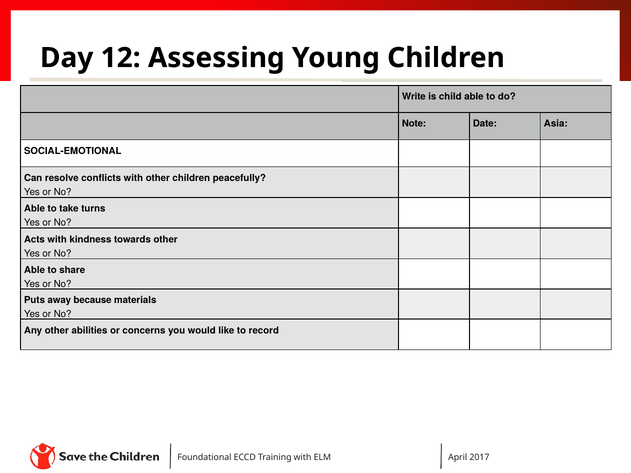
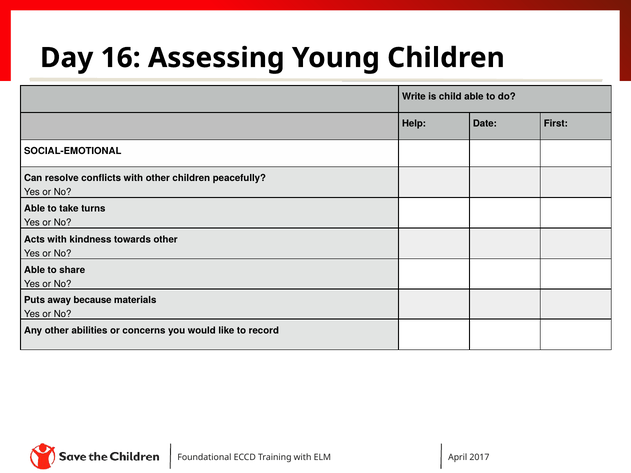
12: 12 -> 16
Note: Note -> Help
Asia: Asia -> First
